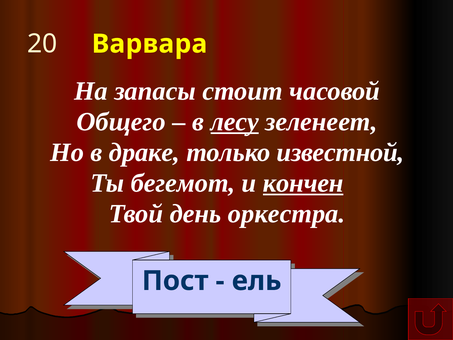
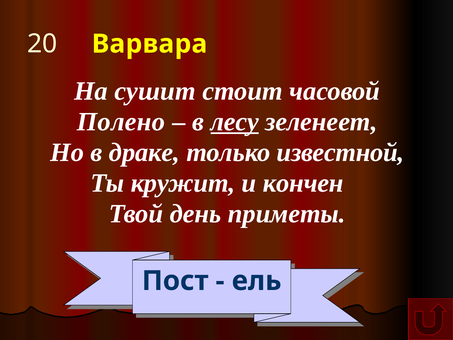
запасы: запасы -> сушит
Общего: Общего -> Полено
бегемот: бегемот -> кружит
кончен underline: present -> none
оркестра: оркестра -> приметы
